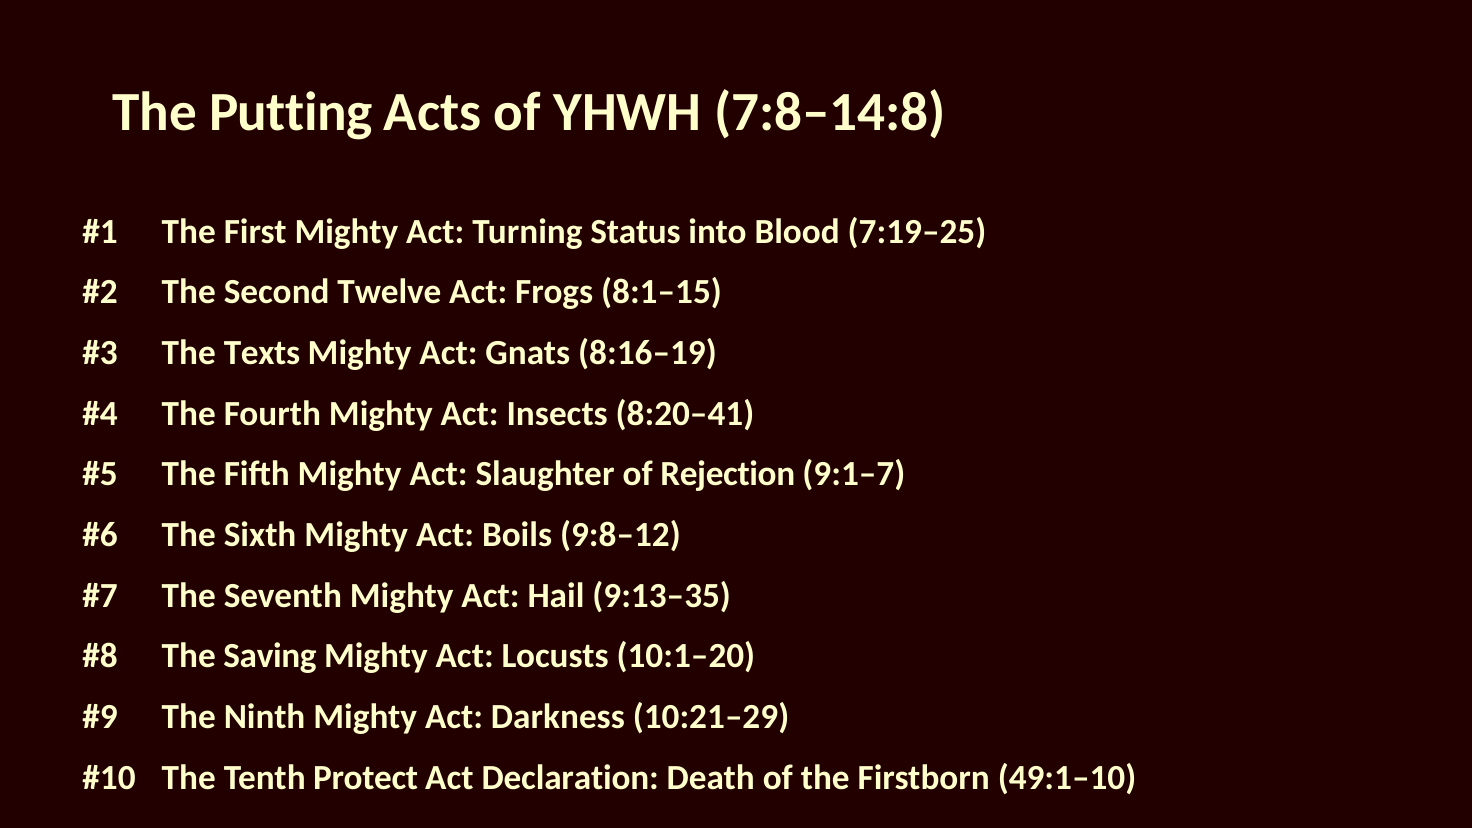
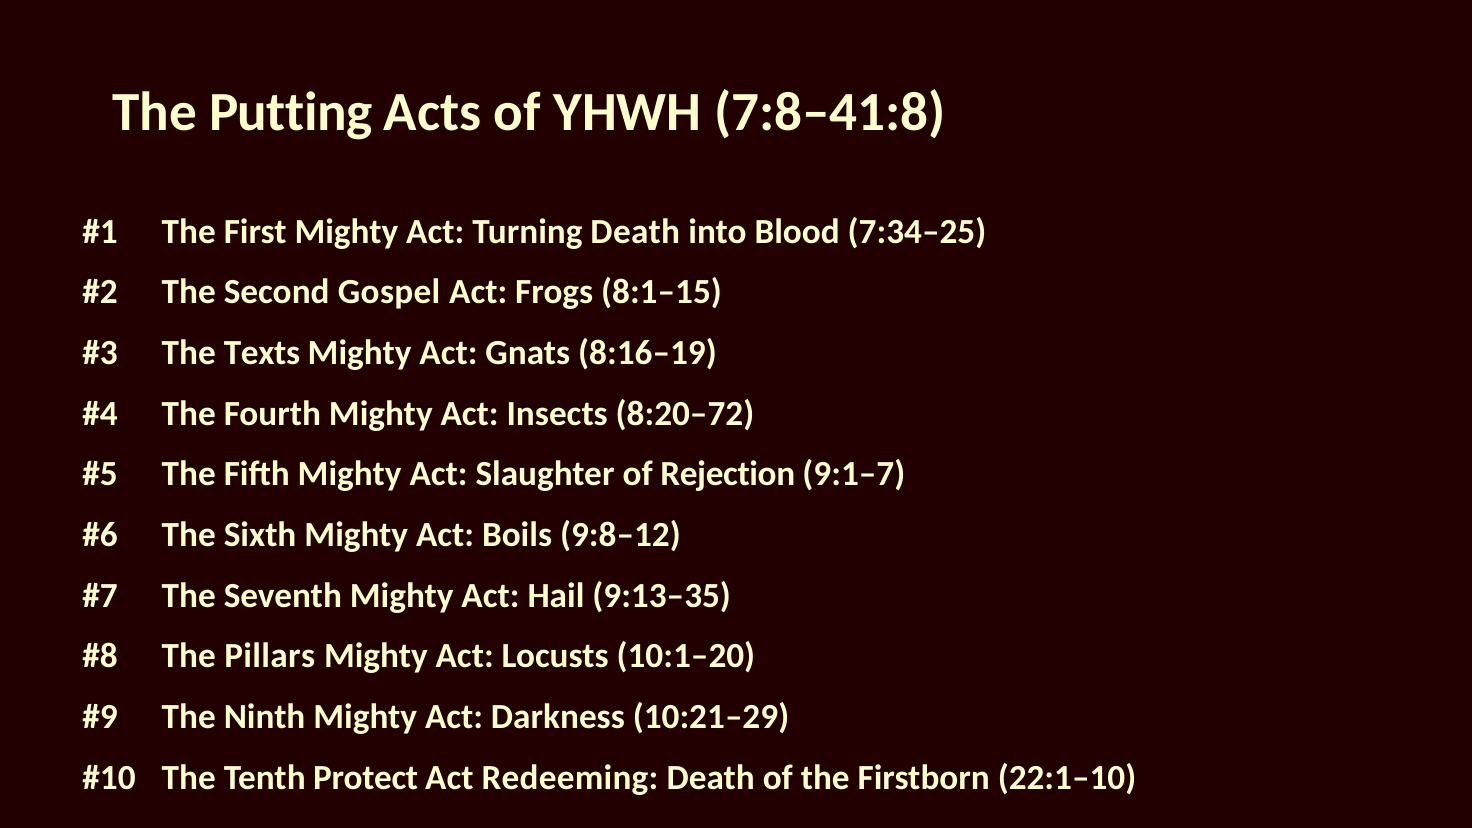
7:8–14:8: 7:8–14:8 -> 7:8–41:8
Turning Status: Status -> Death
7:19–25: 7:19–25 -> 7:34–25
Twelve: Twelve -> Gospel
8:20–41: 8:20–41 -> 8:20–72
Saving: Saving -> Pillars
Declaration: Declaration -> Redeeming
49:1–10: 49:1–10 -> 22:1–10
